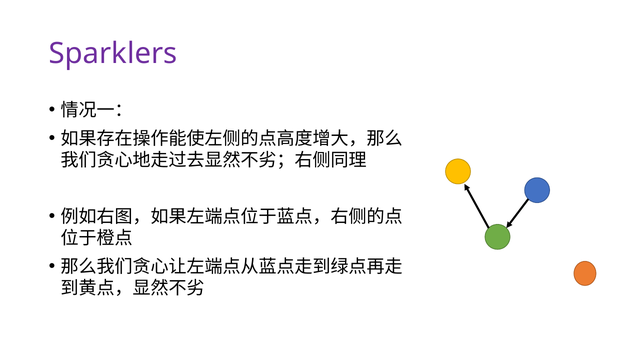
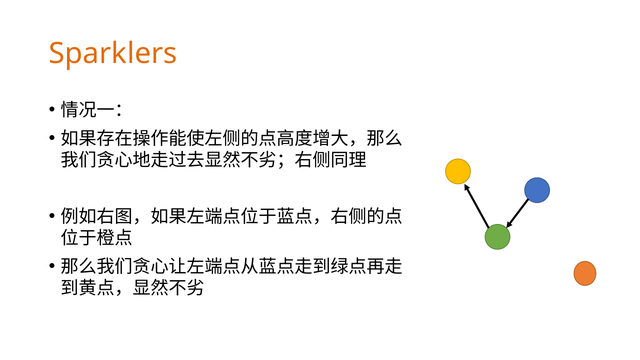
Sparklers colour: purple -> orange
